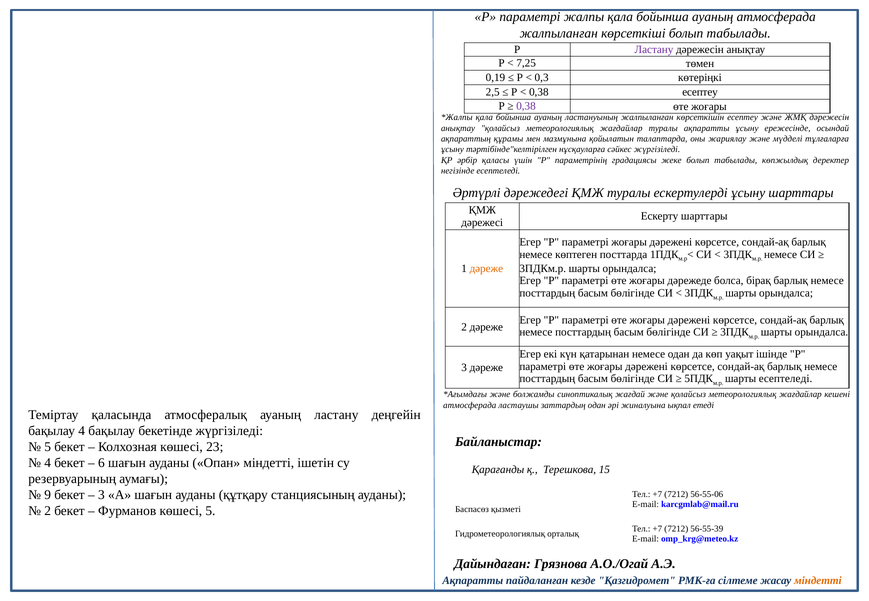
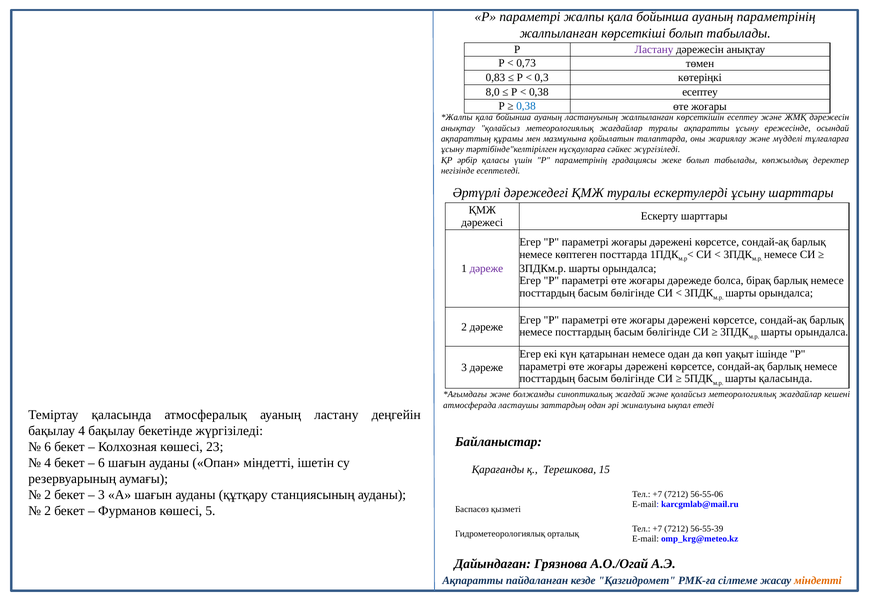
ауаның атмосферада: атмосферада -> параметрінің
7,25: 7,25 -> 0,73
0,19: 0,19 -> 0,83
2,5: 2,5 -> 8,0
0,38 at (526, 106) colour: purple -> blue
дәреже at (486, 269) colour: orange -> purple
шарты есептеледі: есептеледі -> қаласында
5 at (48, 447): 5 -> 6
9 at (48, 496): 9 -> 2
